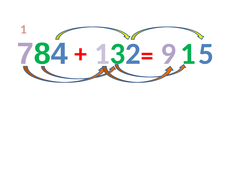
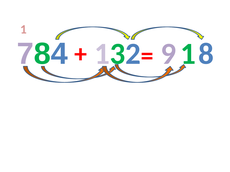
5: 5 -> 8
